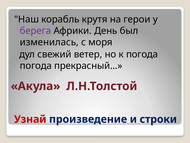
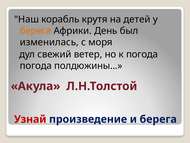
герои: герои -> детей
берега at (35, 31) colour: purple -> orange
прекрасный: прекрасный -> полдюжины
и строки: строки -> берега
